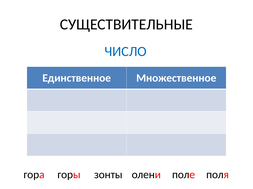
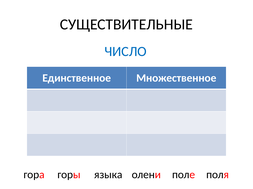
зонты: зонты -> языка
